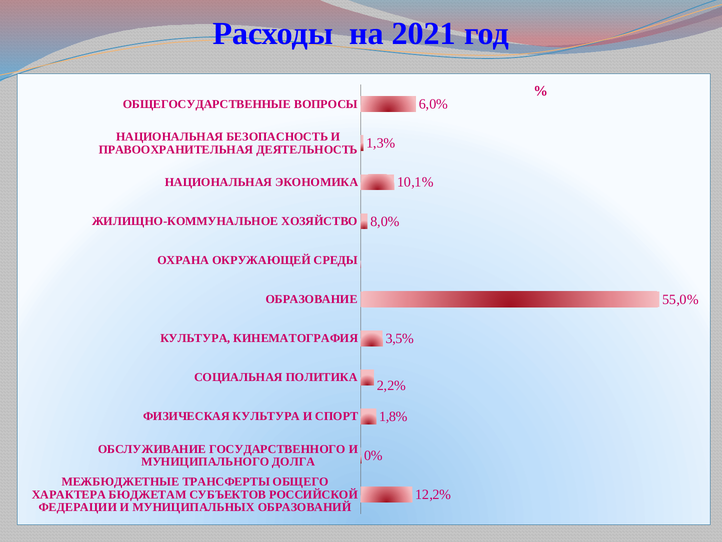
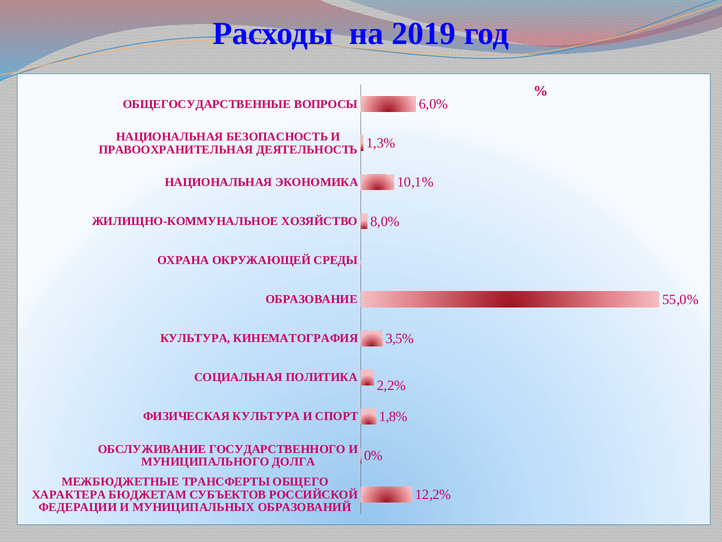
2021: 2021 -> 2019
